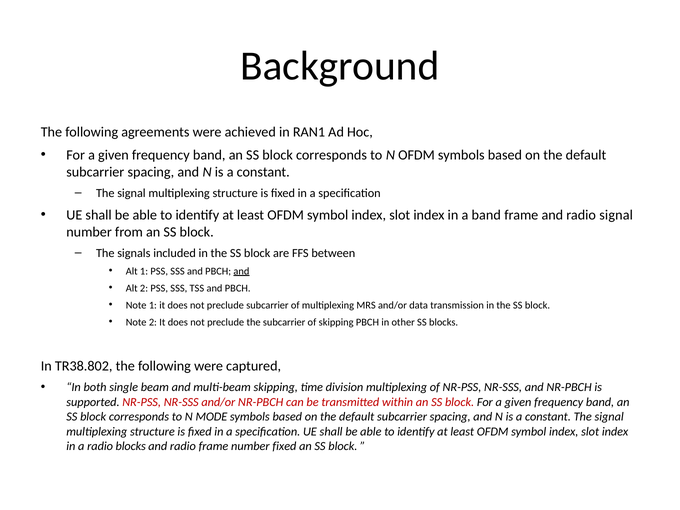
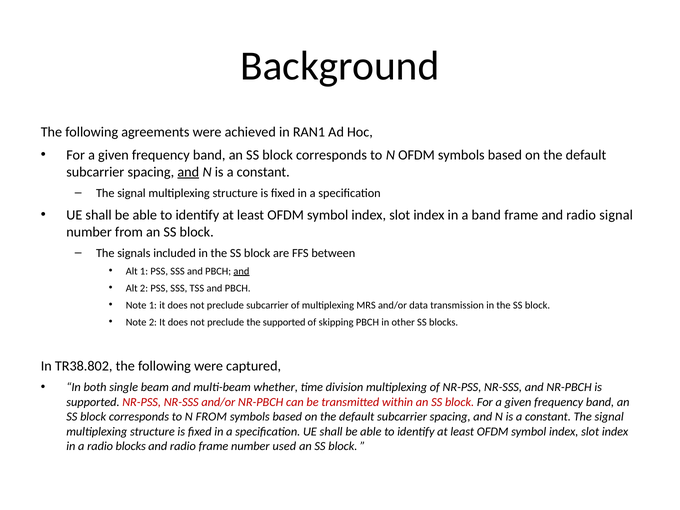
and at (188, 172) underline: none -> present
the subcarrier: subcarrier -> supported
multi-beam skipping: skipping -> whether
N MODE: MODE -> FROM
number fixed: fixed -> used
